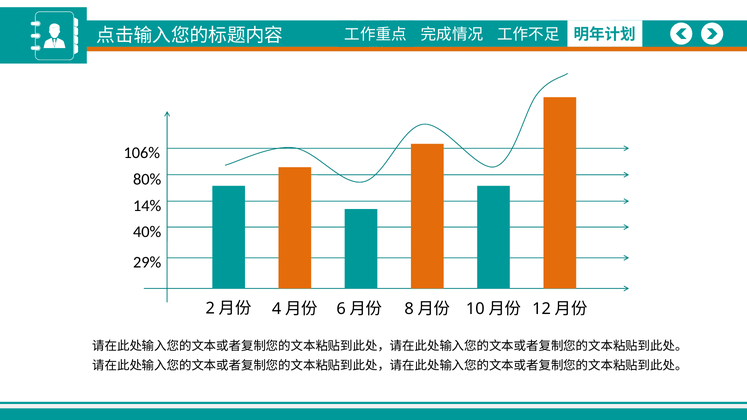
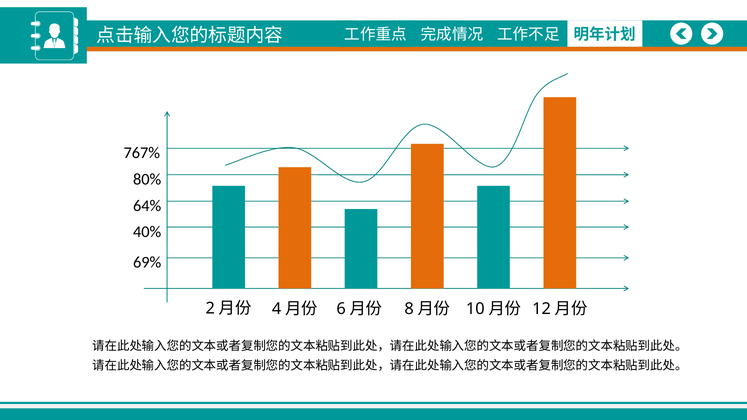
106%: 106% -> 767%
14%: 14% -> 64%
29%: 29% -> 69%
